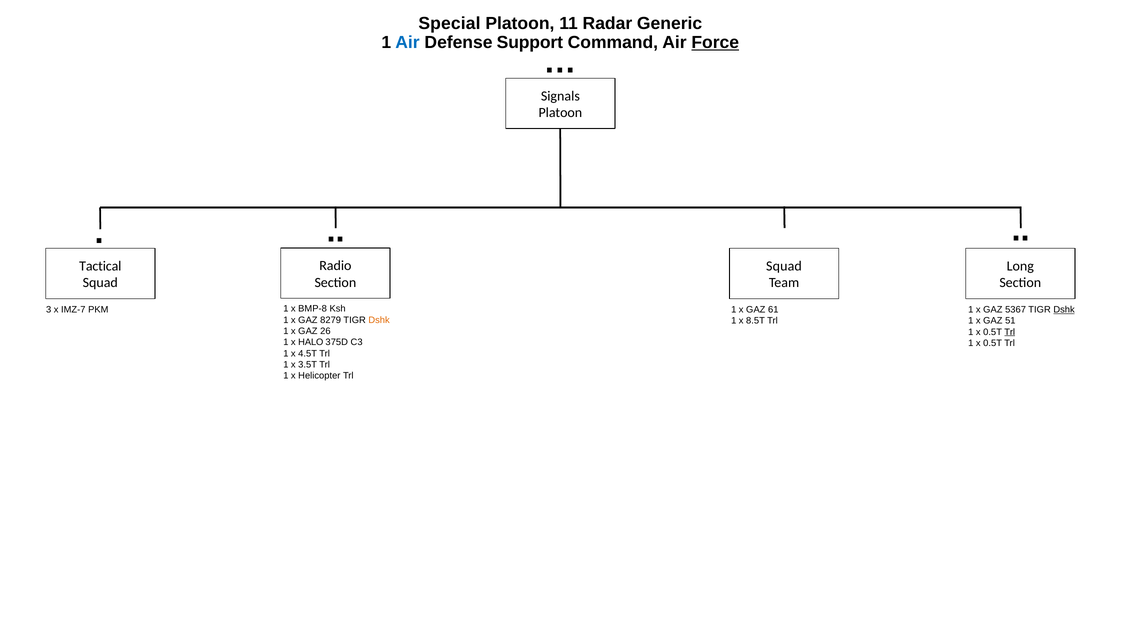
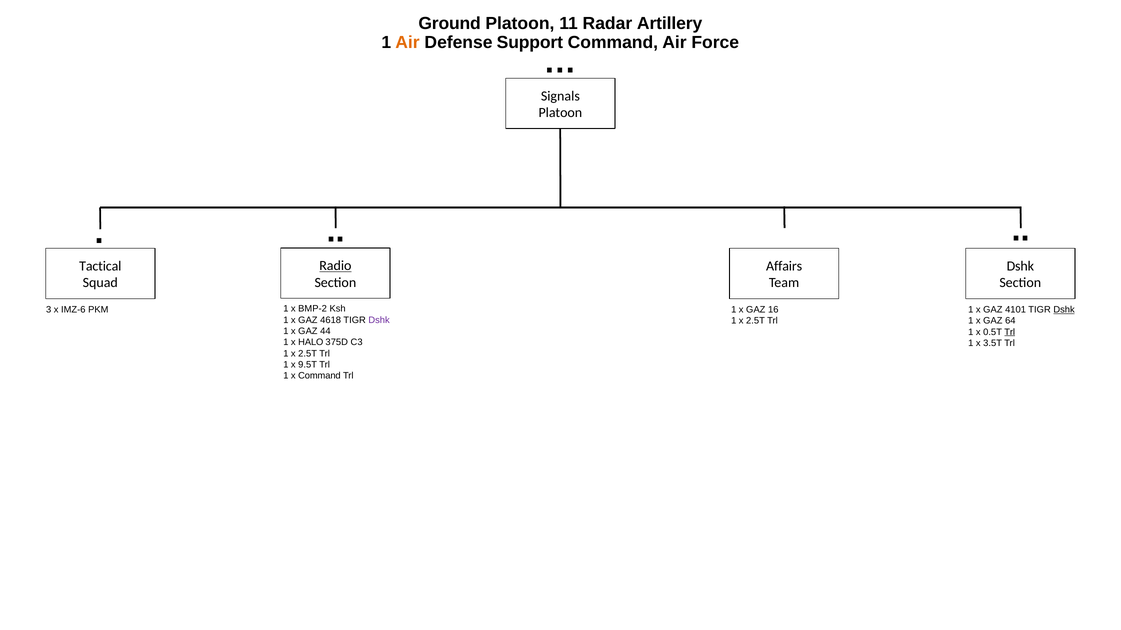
Special: Special -> Ground
Generic: Generic -> Artillery
Air at (407, 42) colour: blue -> orange
Force underline: present -> none
Radio underline: none -> present
Squad at (784, 266): Squad -> Affairs
Long at (1020, 266): Long -> Dshk
BMP-8: BMP-8 -> BMP-2
IMZ-7: IMZ-7 -> IMZ-6
61: 61 -> 16
5367: 5367 -> 4101
8279: 8279 -> 4618
Dshk at (379, 320) colour: orange -> purple
8.5T at (756, 321): 8.5T -> 2.5T
51: 51 -> 64
26: 26 -> 44
0.5T at (993, 343): 0.5T -> 3.5T
4.5T at (308, 354): 4.5T -> 2.5T
3.5T: 3.5T -> 9.5T
x Helicopter: Helicopter -> Command
